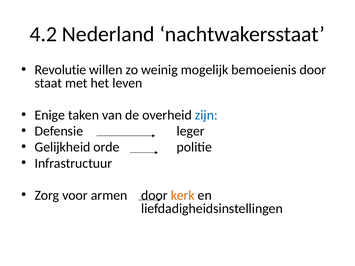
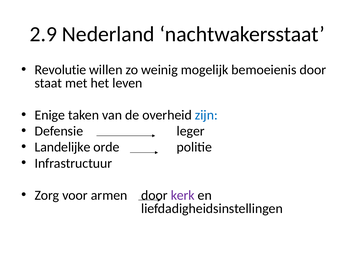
4.2: 4.2 -> 2.9
Gelijkheid: Gelijkheid -> Landelijke
kerk colour: orange -> purple
